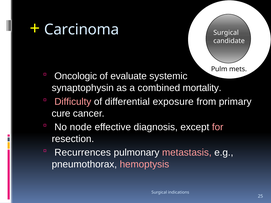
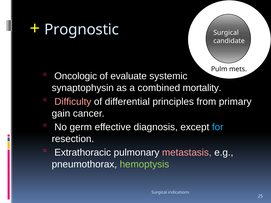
Carcinoma: Carcinoma -> Prognostic
exposure: exposure -> principles
cure: cure -> gain
node: node -> germ
for colour: pink -> light blue
Recurrences: Recurrences -> Extrathoracic
hemoptysis colour: pink -> light green
